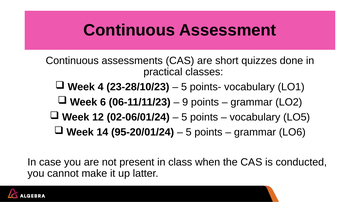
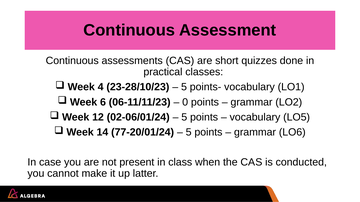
9: 9 -> 0
95-20/01/24: 95-20/01/24 -> 77-20/01/24
